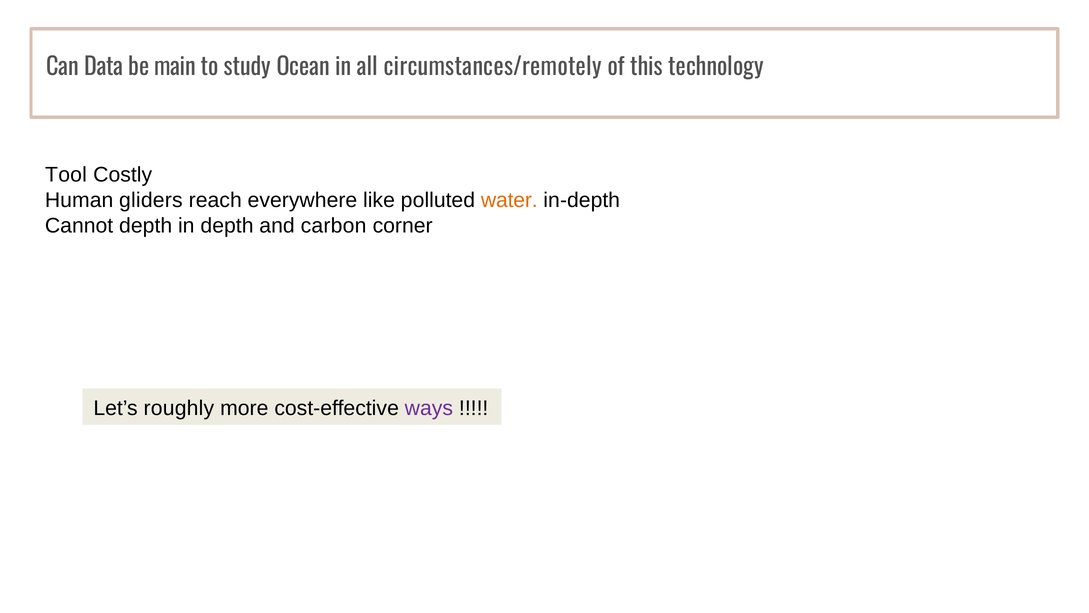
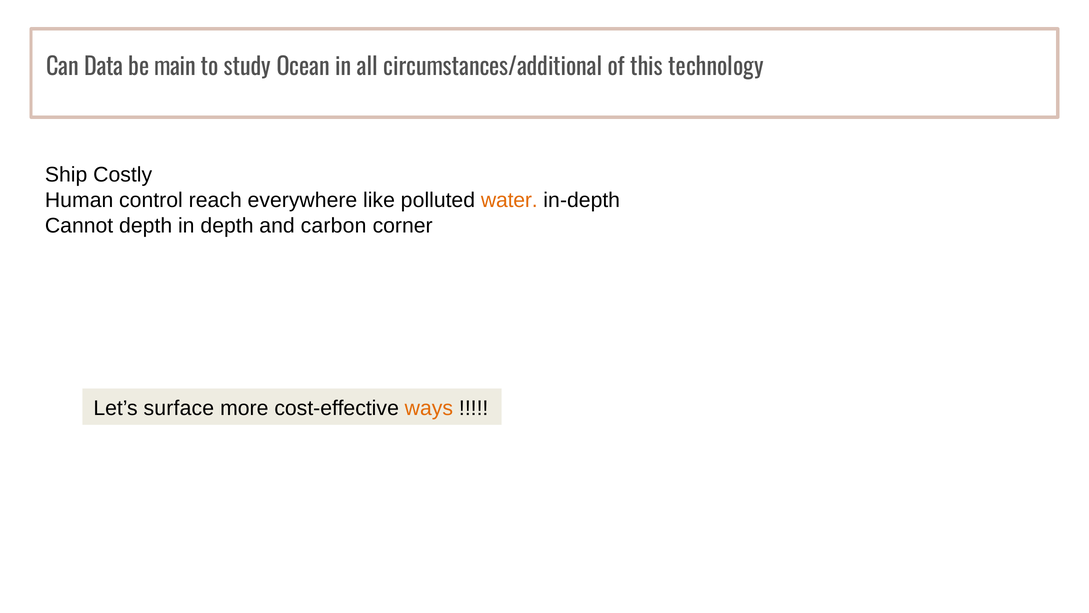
circumstances/remotely: circumstances/remotely -> circumstances/additional
Tool: Tool -> Ship
gliders: gliders -> control
roughly: roughly -> surface
ways colour: purple -> orange
